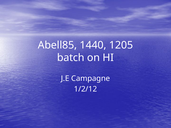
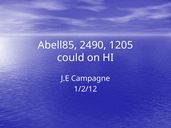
1440: 1440 -> 2490
batch: batch -> could
